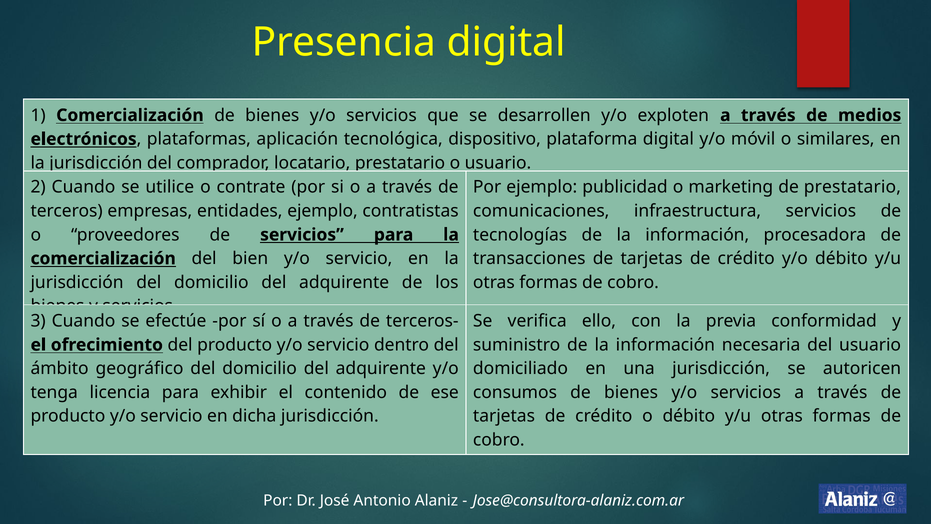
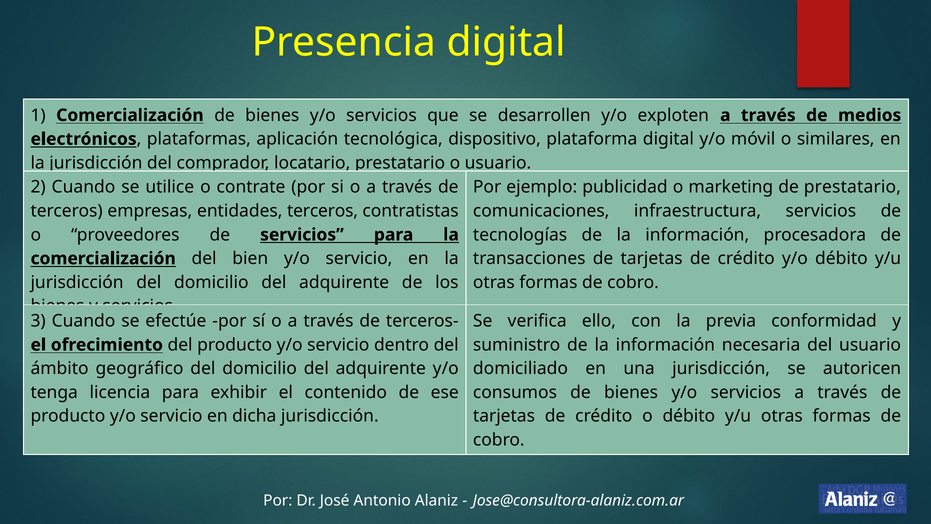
entidades ejemplo: ejemplo -> terceros
